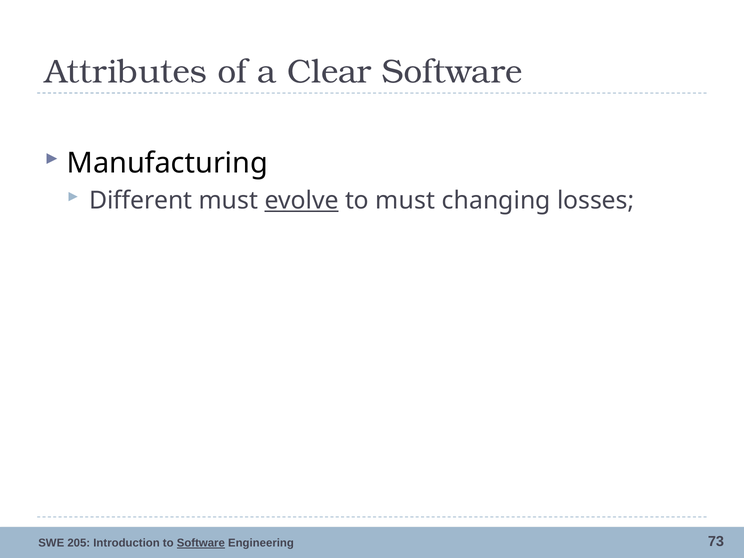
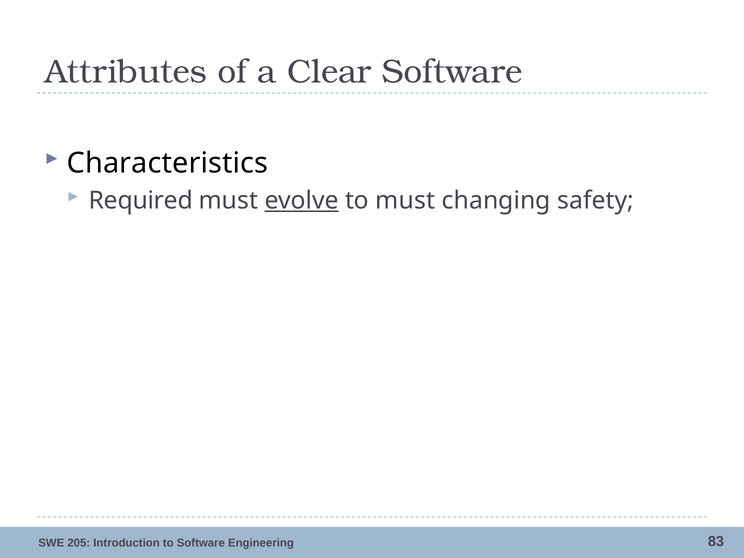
Manufacturing: Manufacturing -> Characteristics
Different: Different -> Required
losses: losses -> safety
Software at (201, 543) underline: present -> none
73: 73 -> 83
